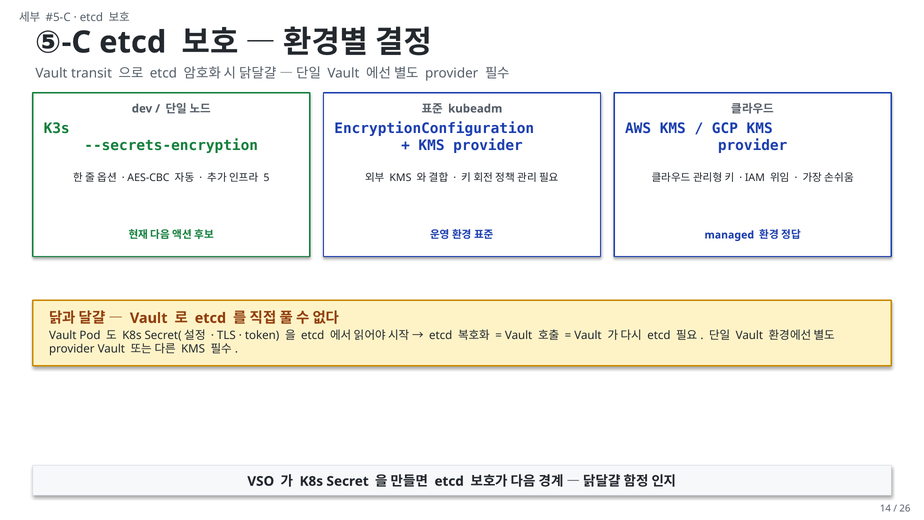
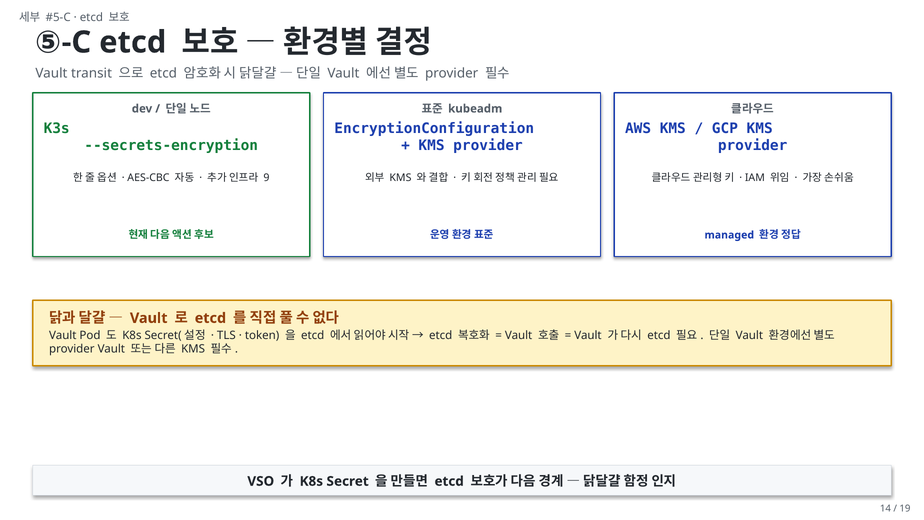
5: 5 -> 9
26: 26 -> 19
